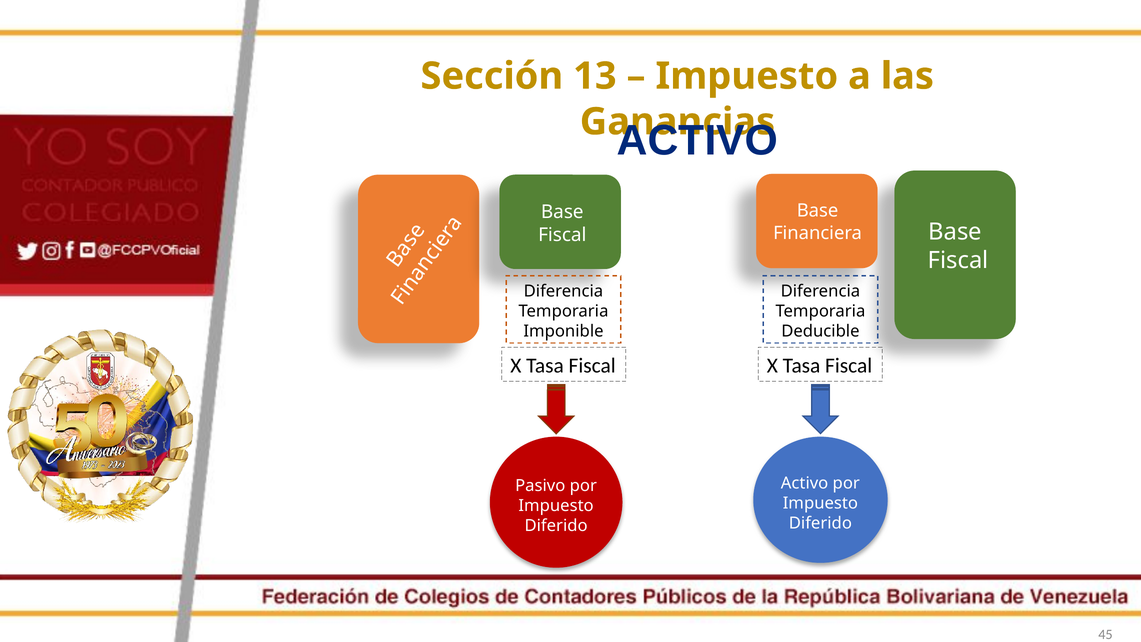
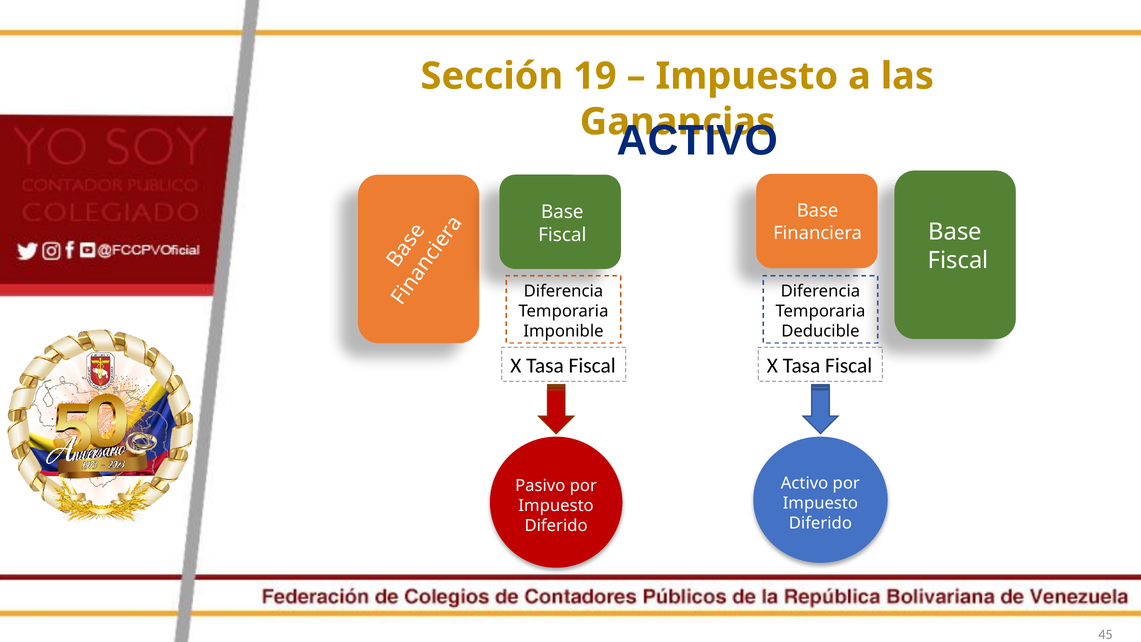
13: 13 -> 19
